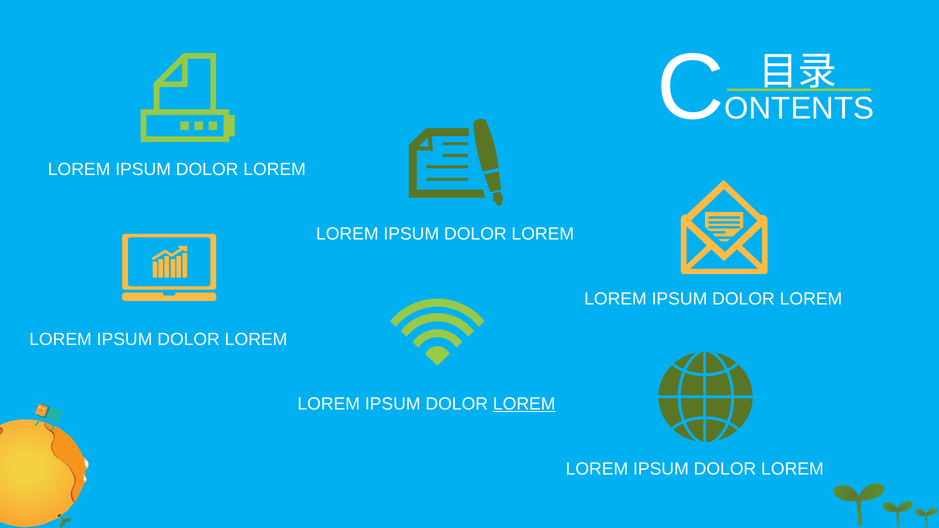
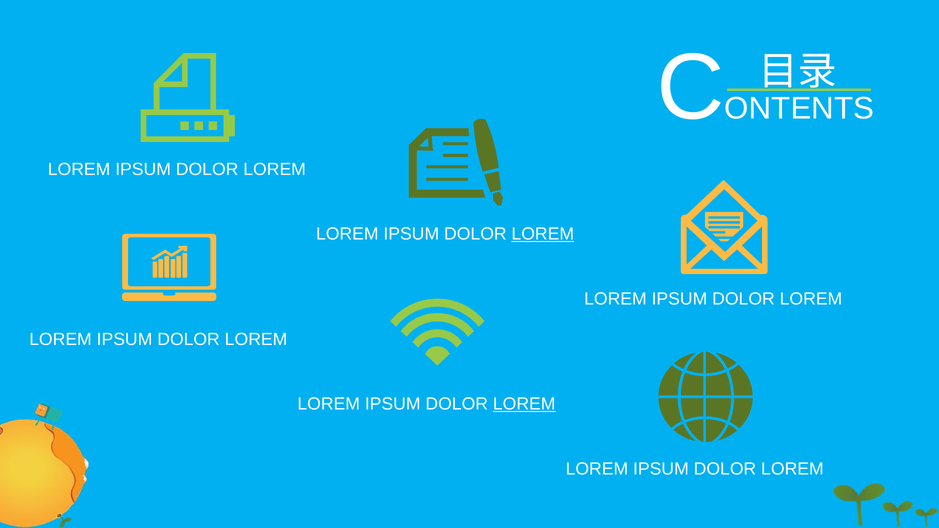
LOREM at (543, 234) underline: none -> present
